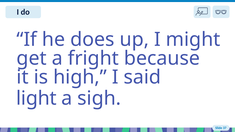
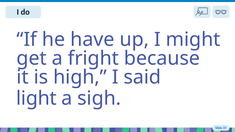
does: does -> have
